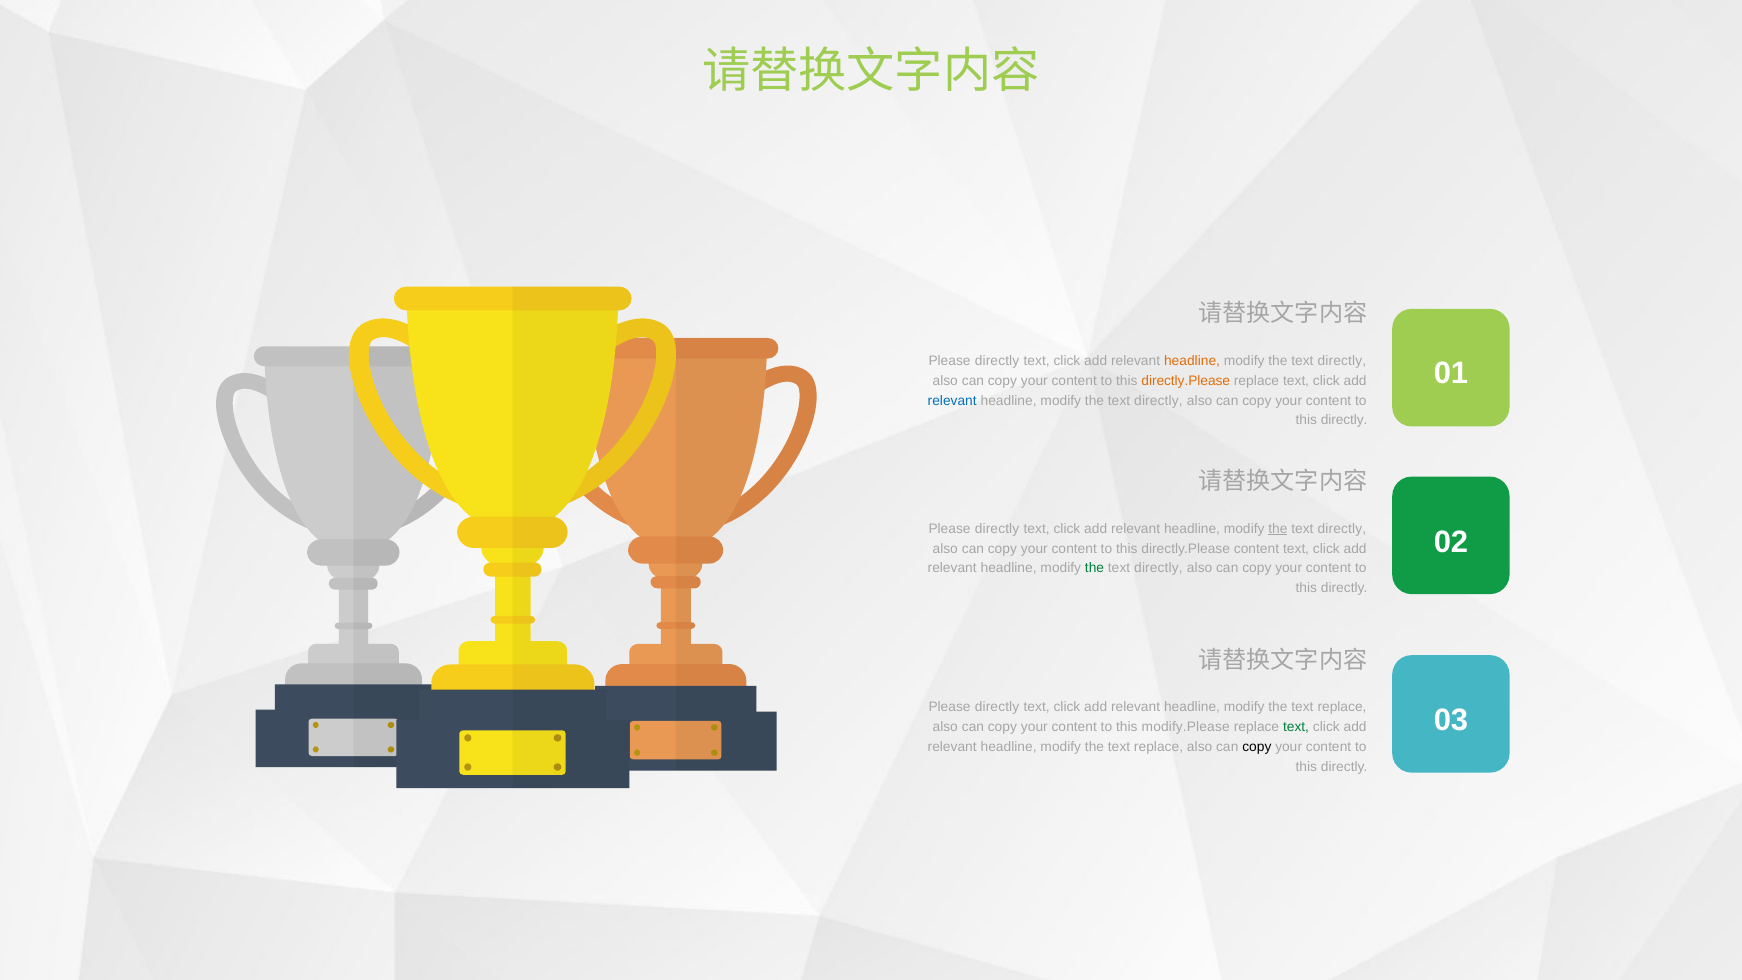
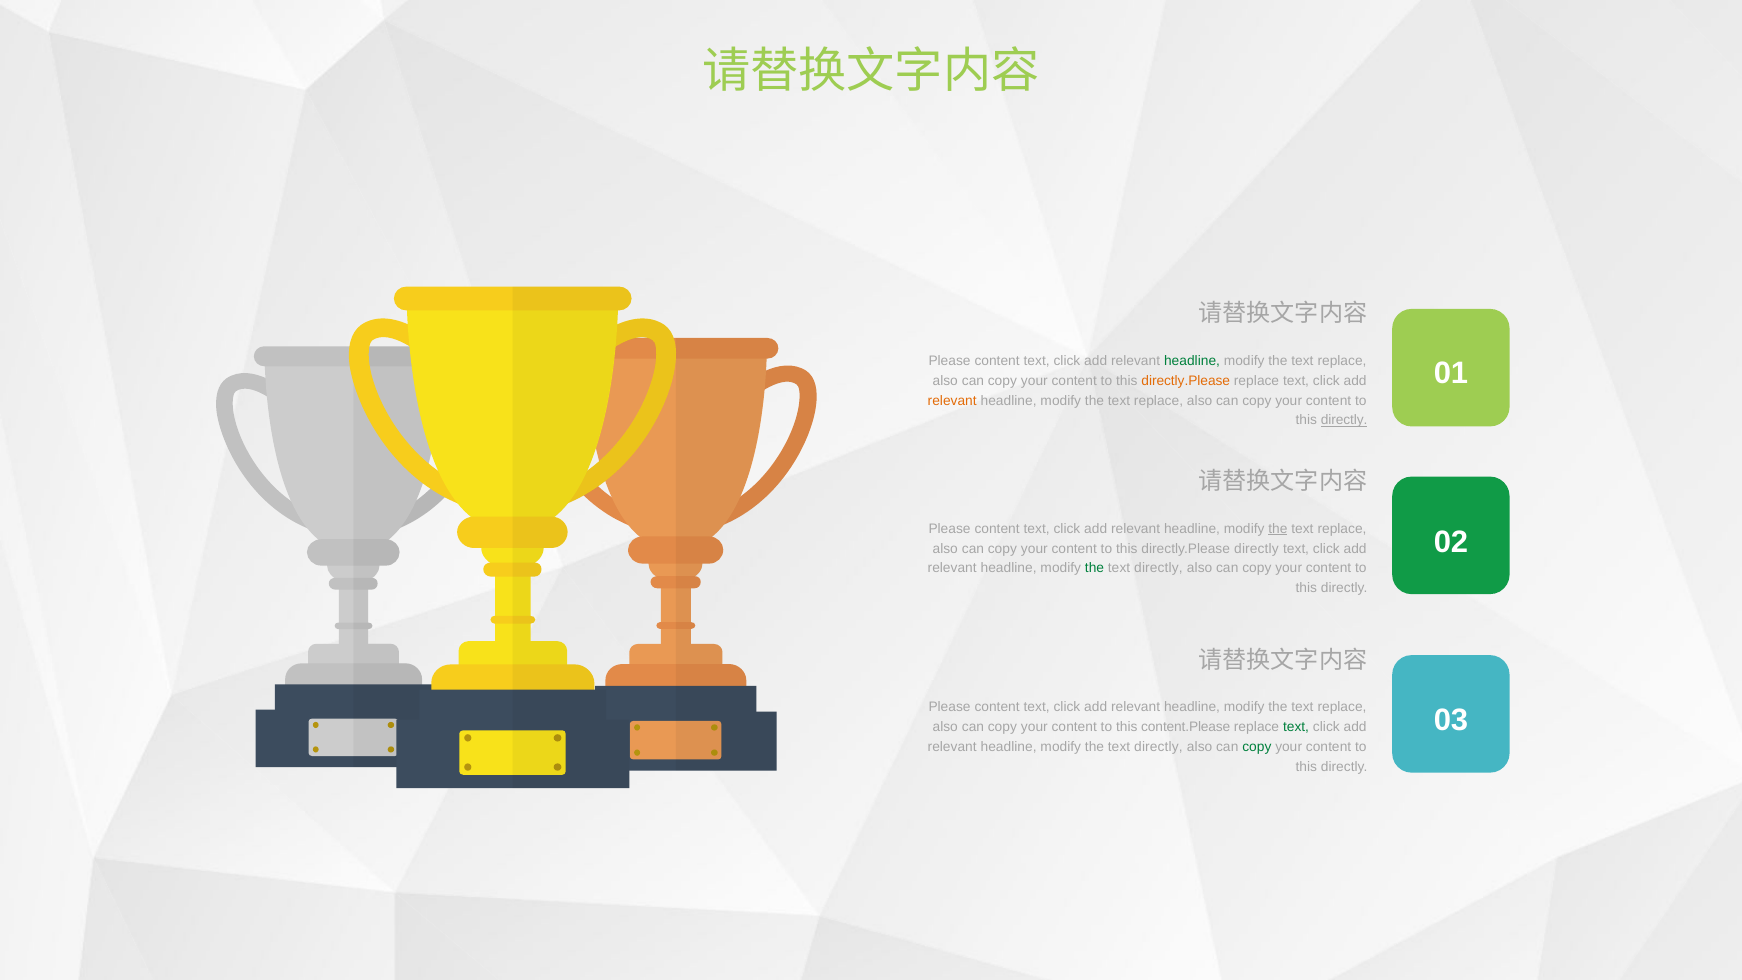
directly at (997, 361): directly -> content
headline at (1192, 361) colour: orange -> green
directly at (1342, 361): directly -> replace
relevant at (952, 401) colour: blue -> orange
directly at (1158, 401): directly -> replace
directly at (1344, 420) underline: none -> present
directly at (997, 529): directly -> content
directly at (1342, 529): directly -> replace
directly.Please content: content -> directly
directly at (997, 707): directly -> content
modify.Please: modify.Please -> content.Please
replace at (1159, 747): replace -> directly
copy at (1257, 747) colour: black -> green
